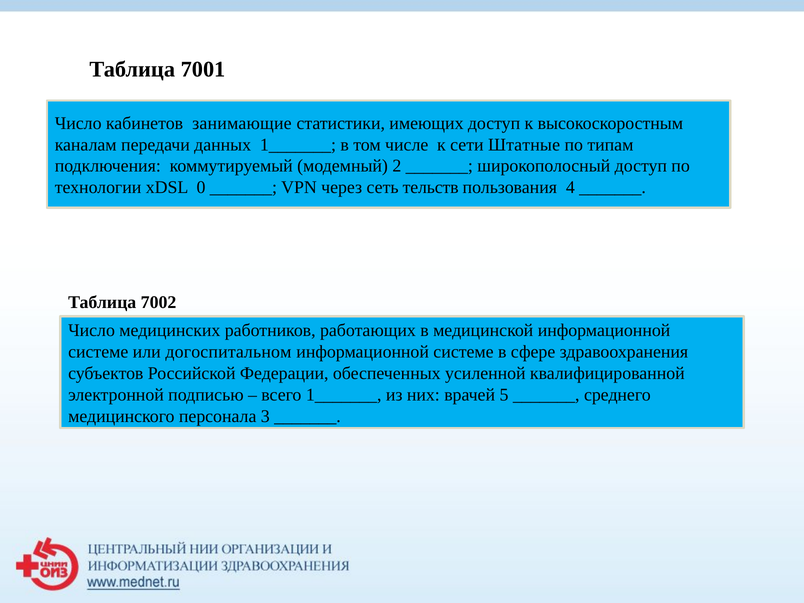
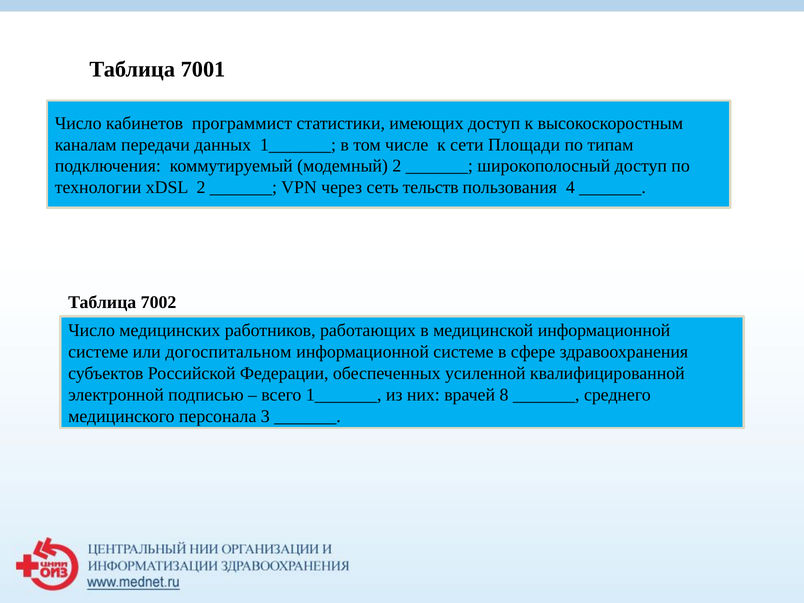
занимающие: занимающие -> программист
Штатные: Штатные -> Площади
xDSL 0: 0 -> 2
5: 5 -> 8
